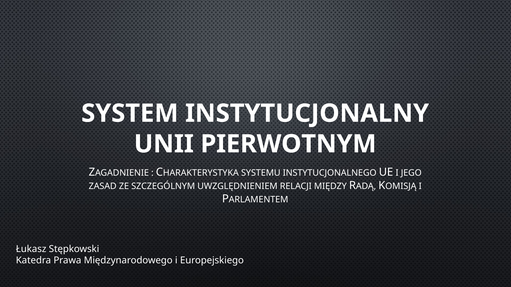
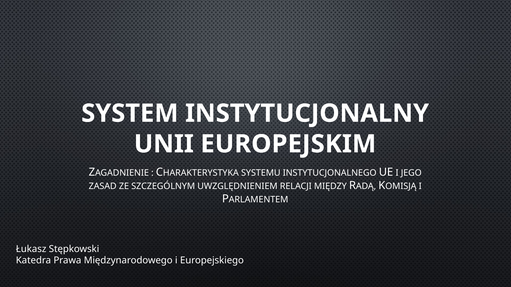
PIERWOTNYM: PIERWOTNYM -> EUROPEJSKIM
